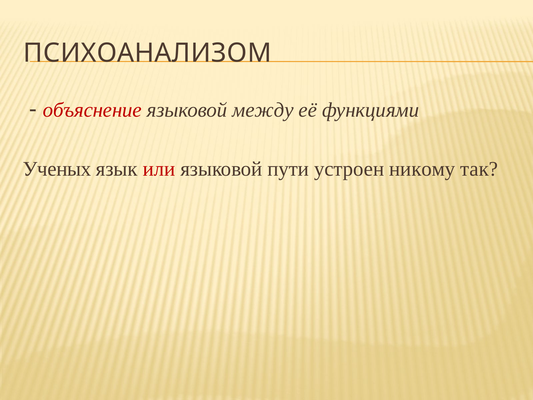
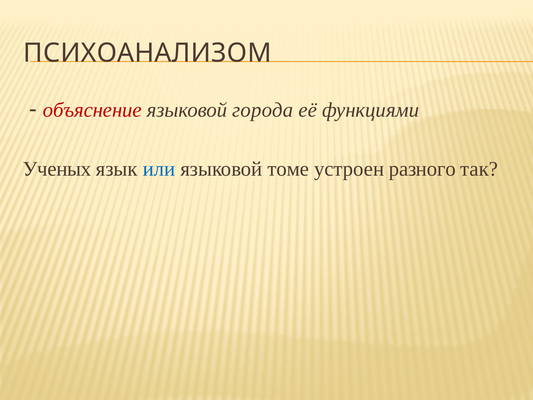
между: между -> города
или colour: red -> blue
пути: пути -> томе
никому: никому -> разного
